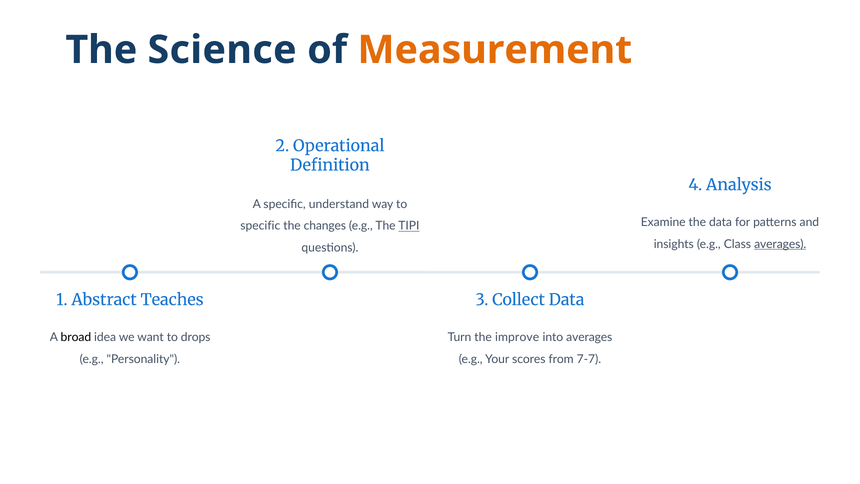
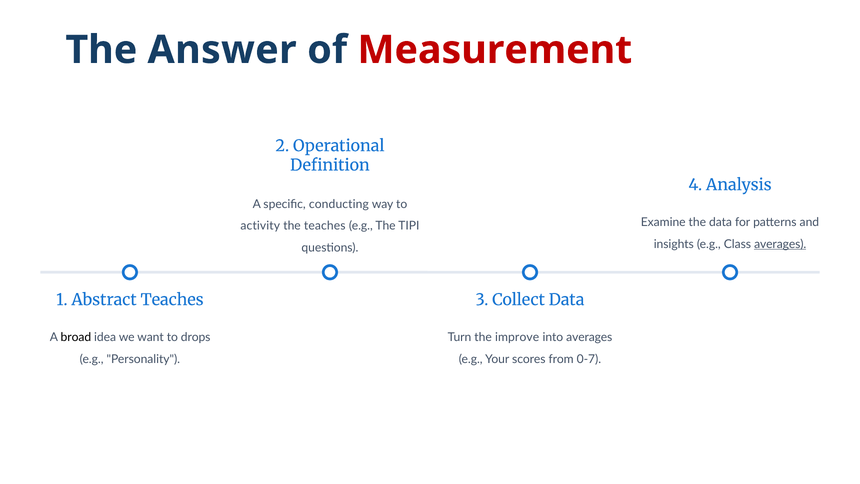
Science: Science -> Answer
Measurement colour: orange -> red
understand: understand -> conducting
specific at (260, 226): specific -> activity
the changes: changes -> teaches
TIPI underline: present -> none
7-7: 7-7 -> 0-7
